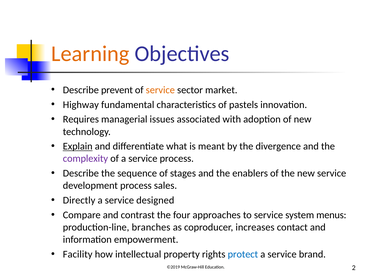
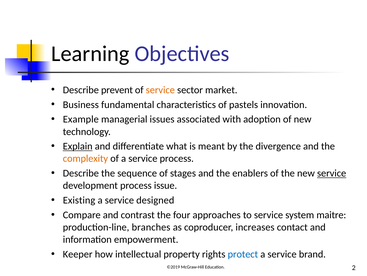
Learning colour: orange -> black
Highway: Highway -> Business
Requires: Requires -> Example
complexity colour: purple -> orange
service at (332, 173) underline: none -> present
sales: sales -> issue
Directly: Directly -> Existing
menus: menus -> maitre
Facility: Facility -> Keeper
